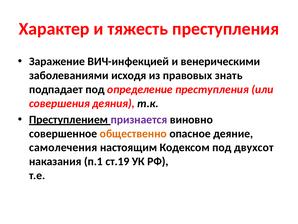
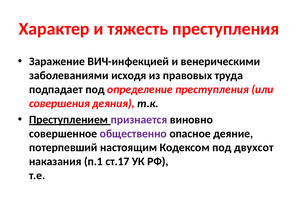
знать: знать -> труда
общественно colour: orange -> purple
самолечения: самолечения -> потерпевший
ст.19: ст.19 -> ст.17
